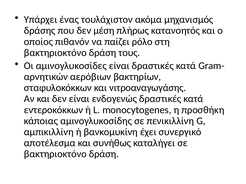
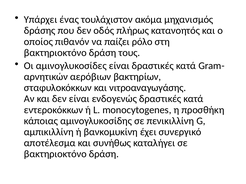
μέση: μέση -> οδός
